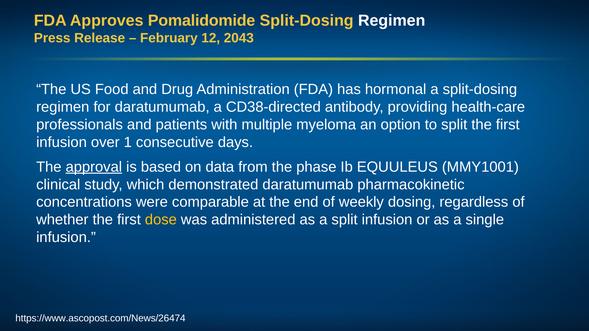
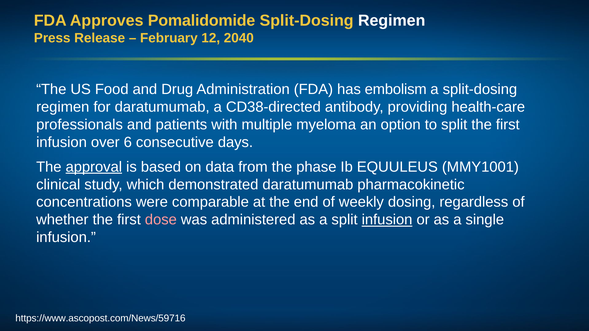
2043: 2043 -> 2040
hormonal: hormonal -> embolism
1: 1 -> 6
dose colour: yellow -> pink
infusion at (387, 220) underline: none -> present
https://www.ascopost.com/News/26474: https://www.ascopost.com/News/26474 -> https://www.ascopost.com/News/59716
